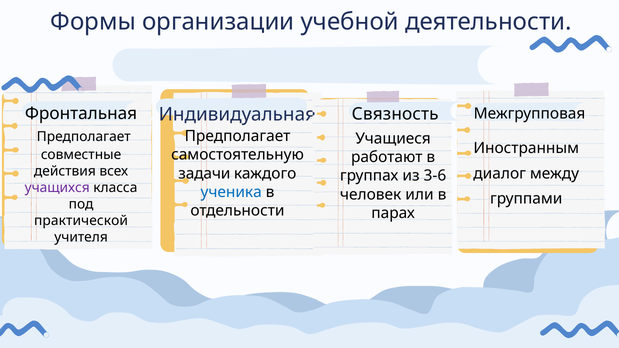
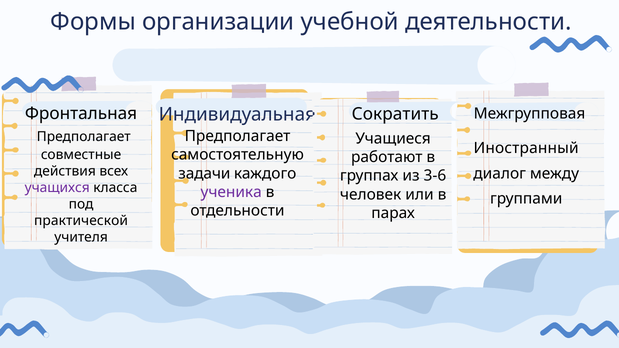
Связность: Связность -> Сократить
Иностранным: Иностранным -> Иностранный
ученика colour: blue -> purple
